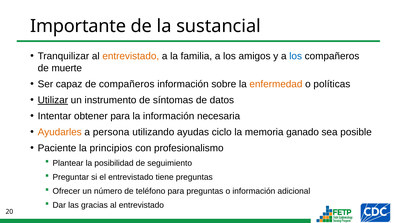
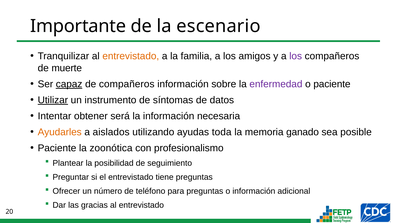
sustancial: sustancial -> escenario
los at (296, 56) colour: blue -> purple
capaz underline: none -> present
enfermedad colour: orange -> purple
o políticas: políticas -> paciente
obtener para: para -> será
persona: persona -> aislados
ciclo: ciclo -> toda
principios: principios -> zoonótica
